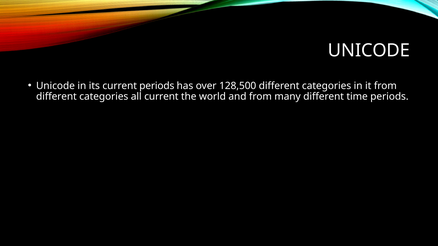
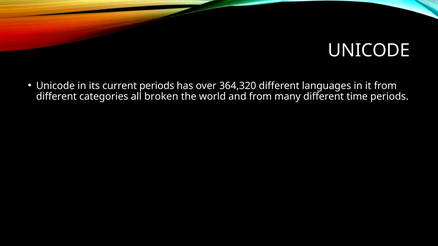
128,500: 128,500 -> 364,320
categories at (327, 86): categories -> languages
all current: current -> broken
